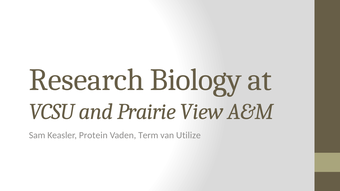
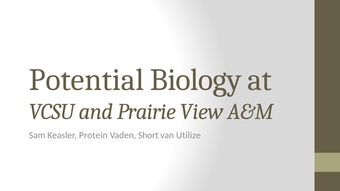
Research: Research -> Potential
Term: Term -> Short
